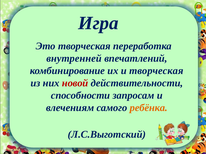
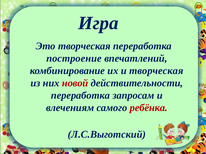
внутренней: внутренней -> построение
способности at (81, 96): способности -> переработка
ребёнка colour: orange -> red
